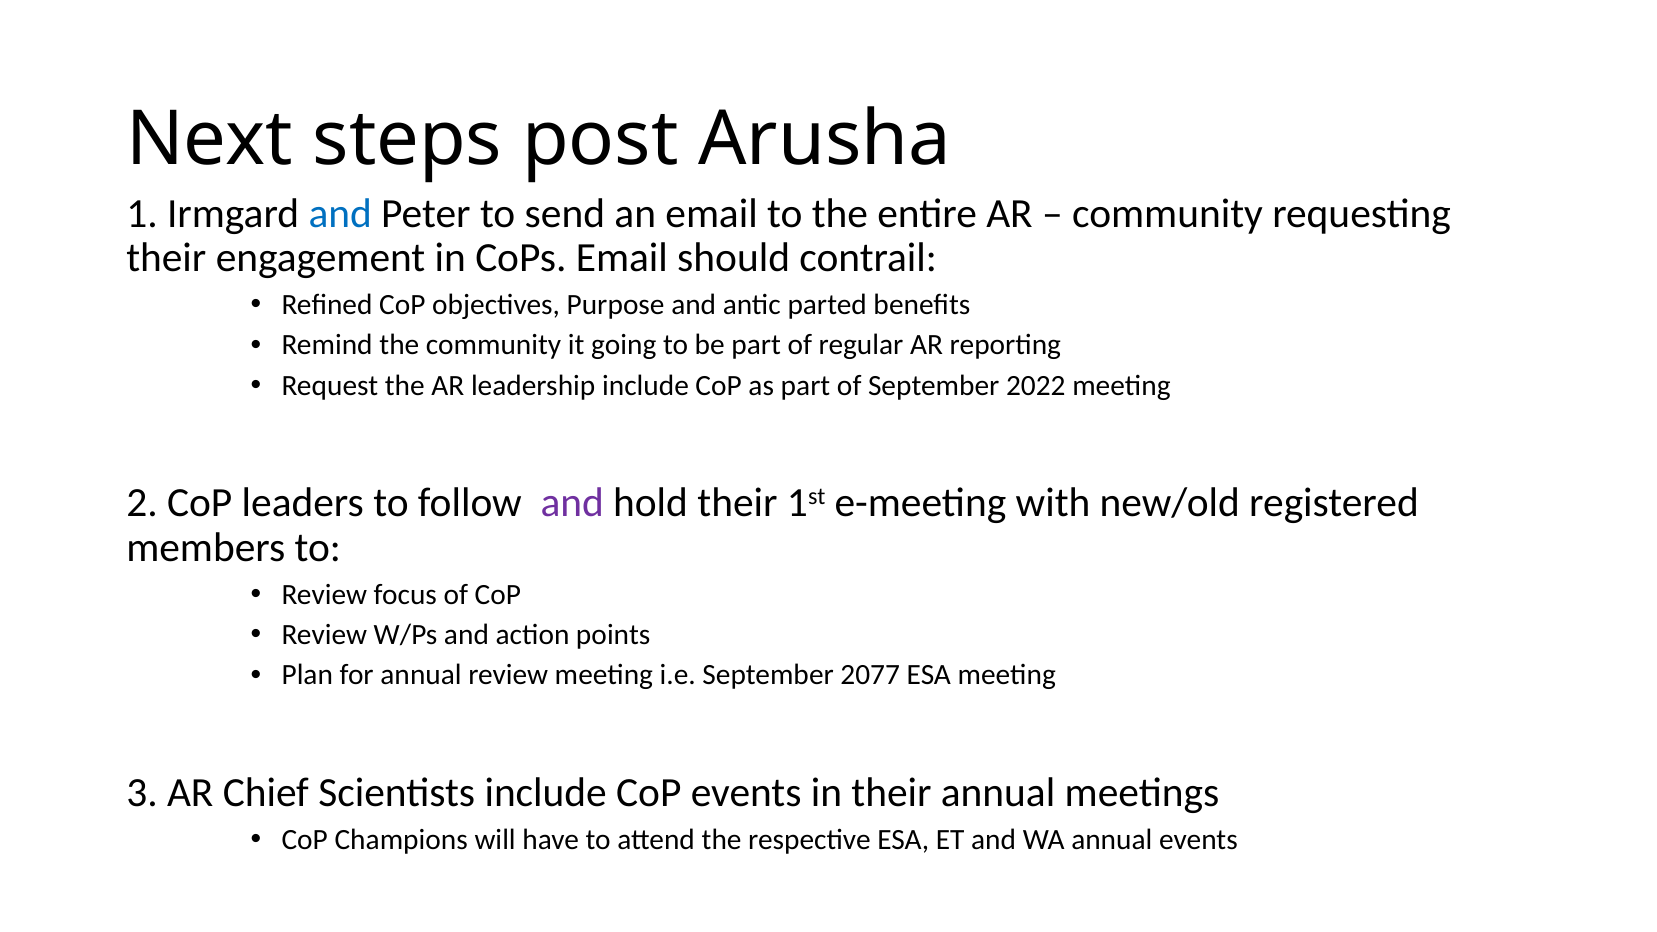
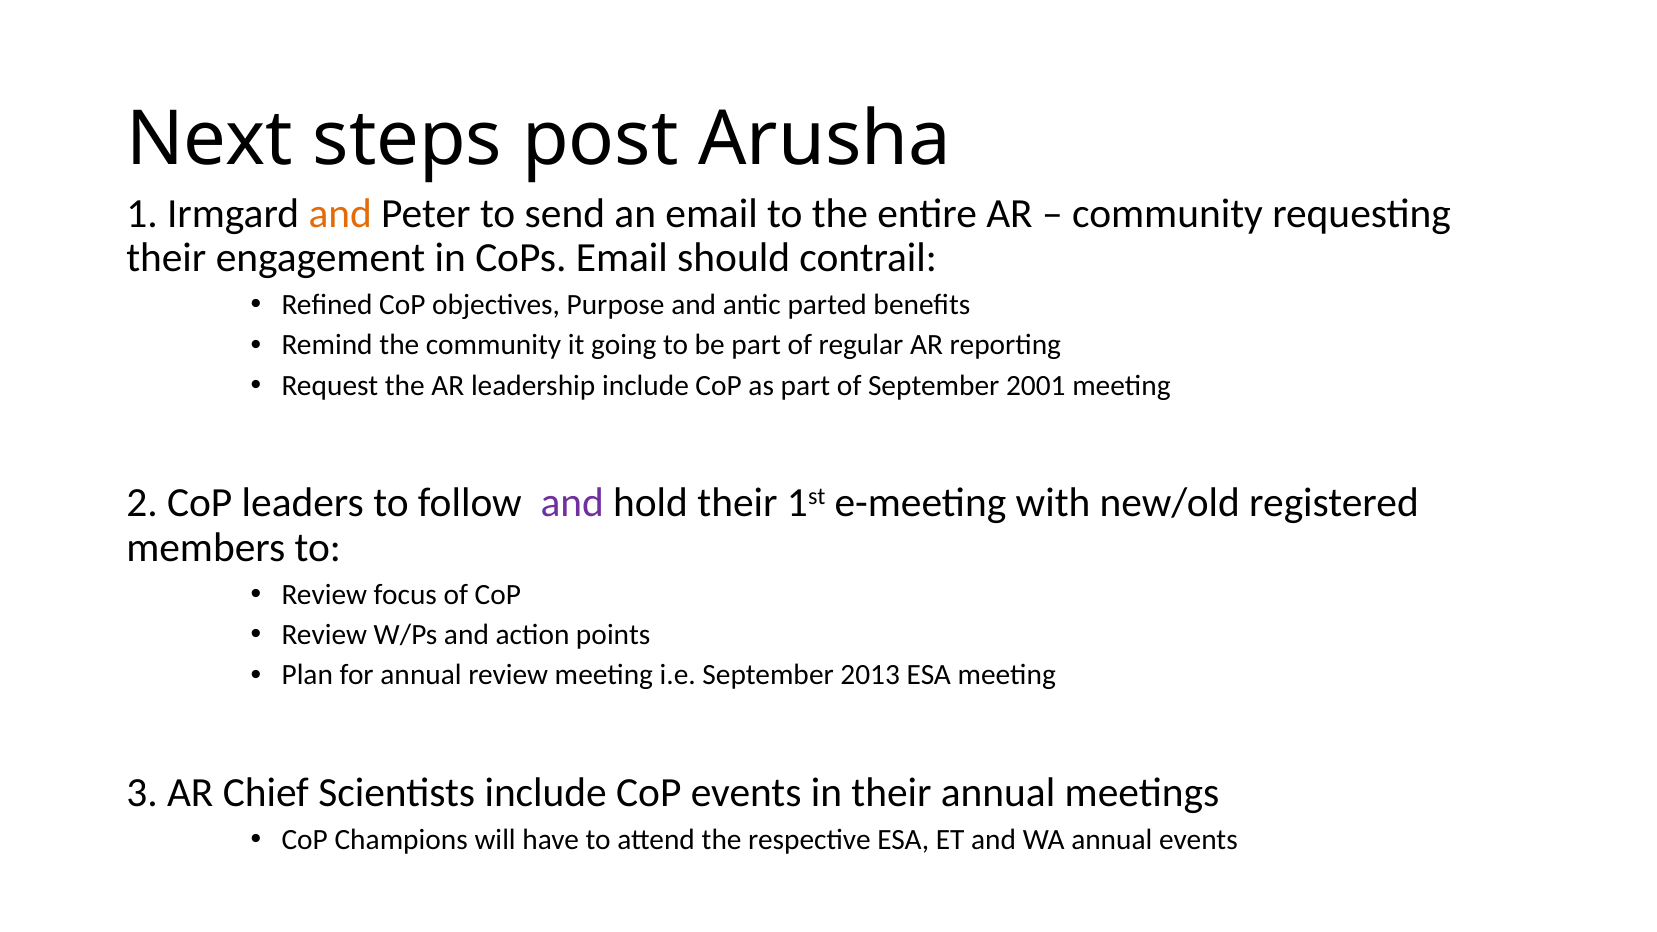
and at (340, 213) colour: blue -> orange
2022: 2022 -> 2001
2077: 2077 -> 2013
